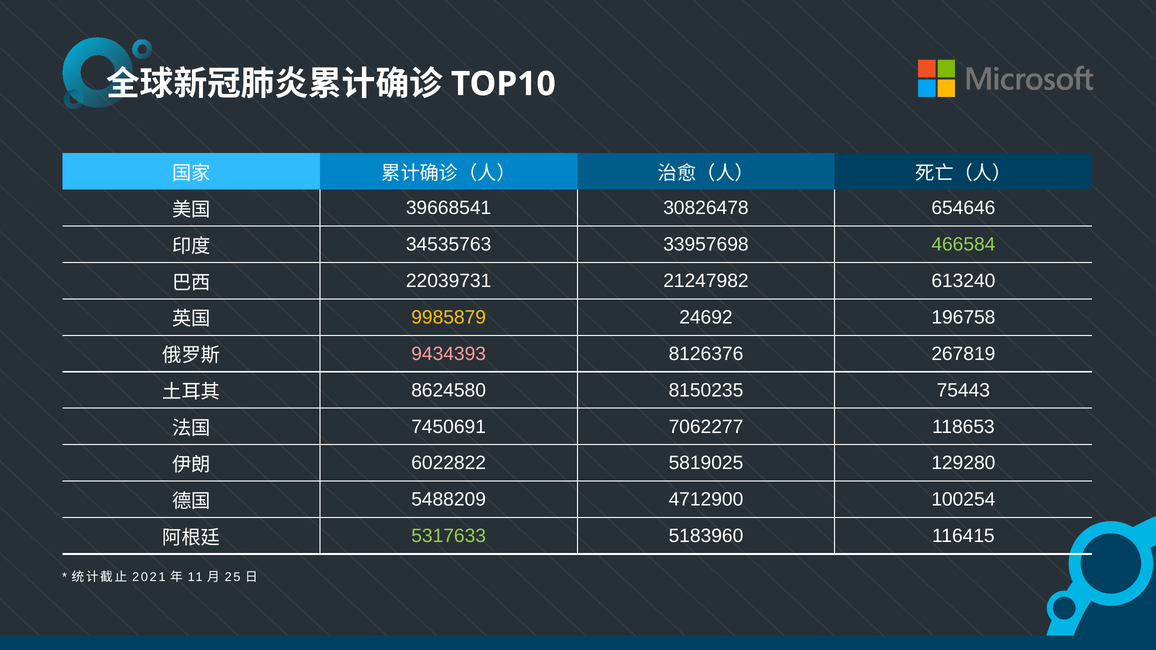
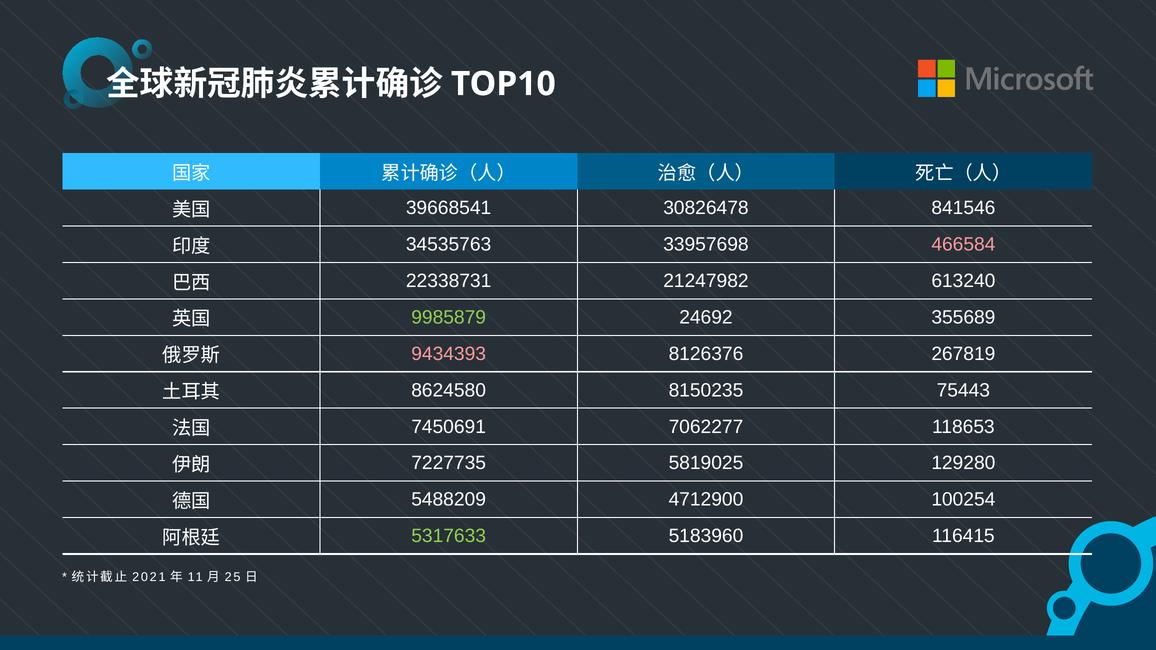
654646: 654646 -> 841546
466584 colour: light green -> pink
22039731: 22039731 -> 22338731
9985879 colour: yellow -> light green
196758: 196758 -> 355689
6022822: 6022822 -> 7227735
